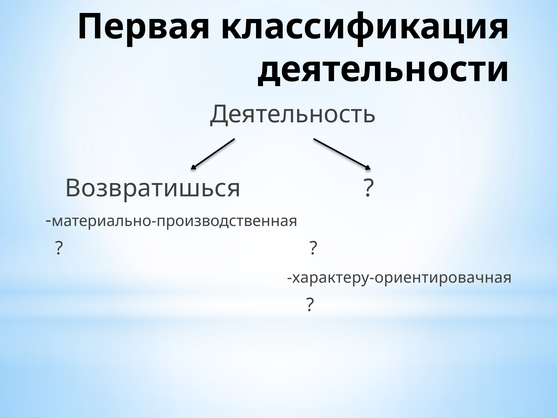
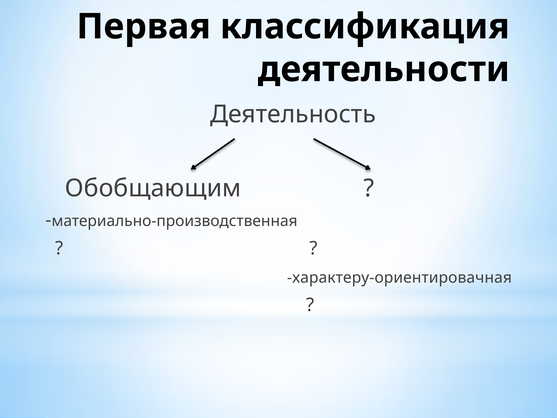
Возвратишься: Возвратишься -> Обобщающим
